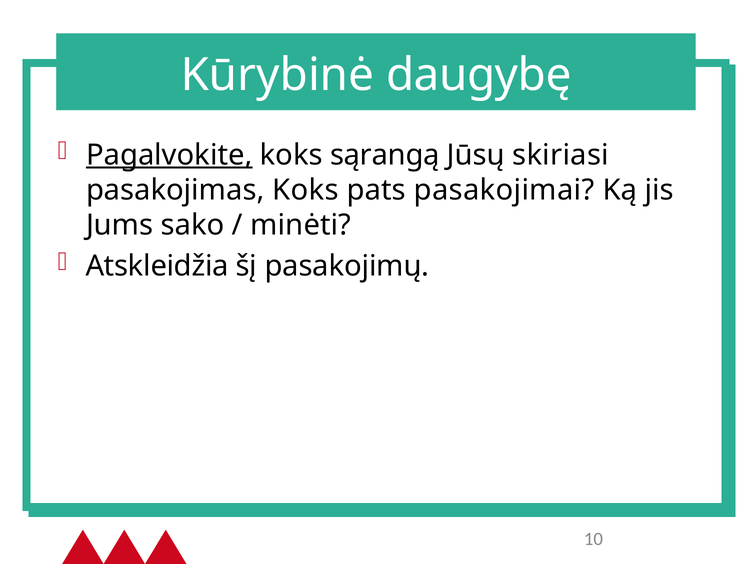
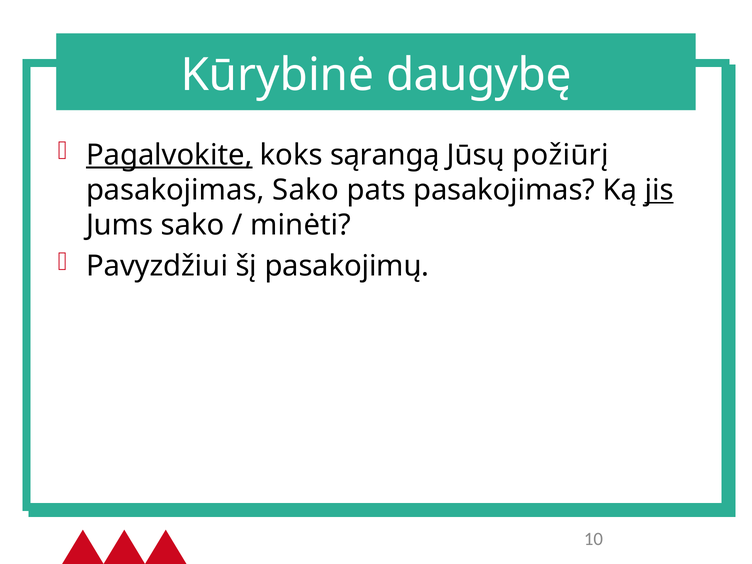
skiriasi: skiriasi -> požiūrį
pasakojimas Koks: Koks -> Sako
pats pasakojimai: pasakojimai -> pasakojimas
jis underline: none -> present
Atskleidžia: Atskleidžia -> Pavyzdžiui
